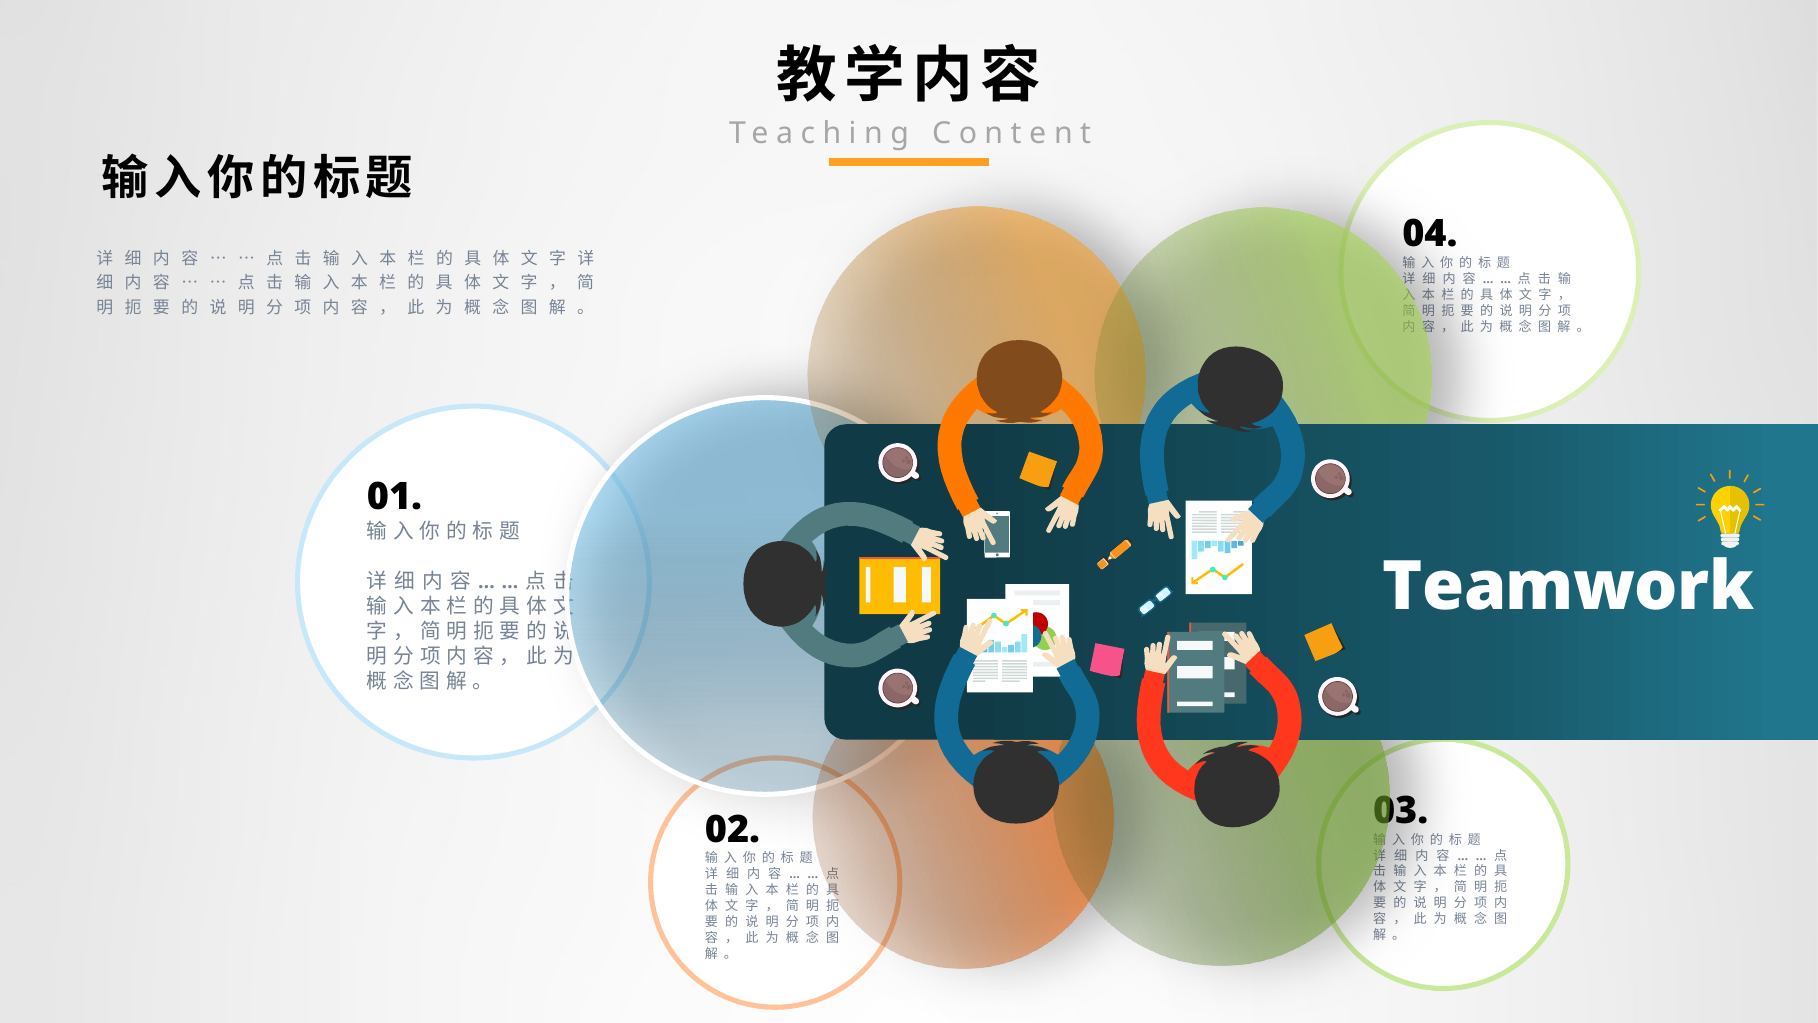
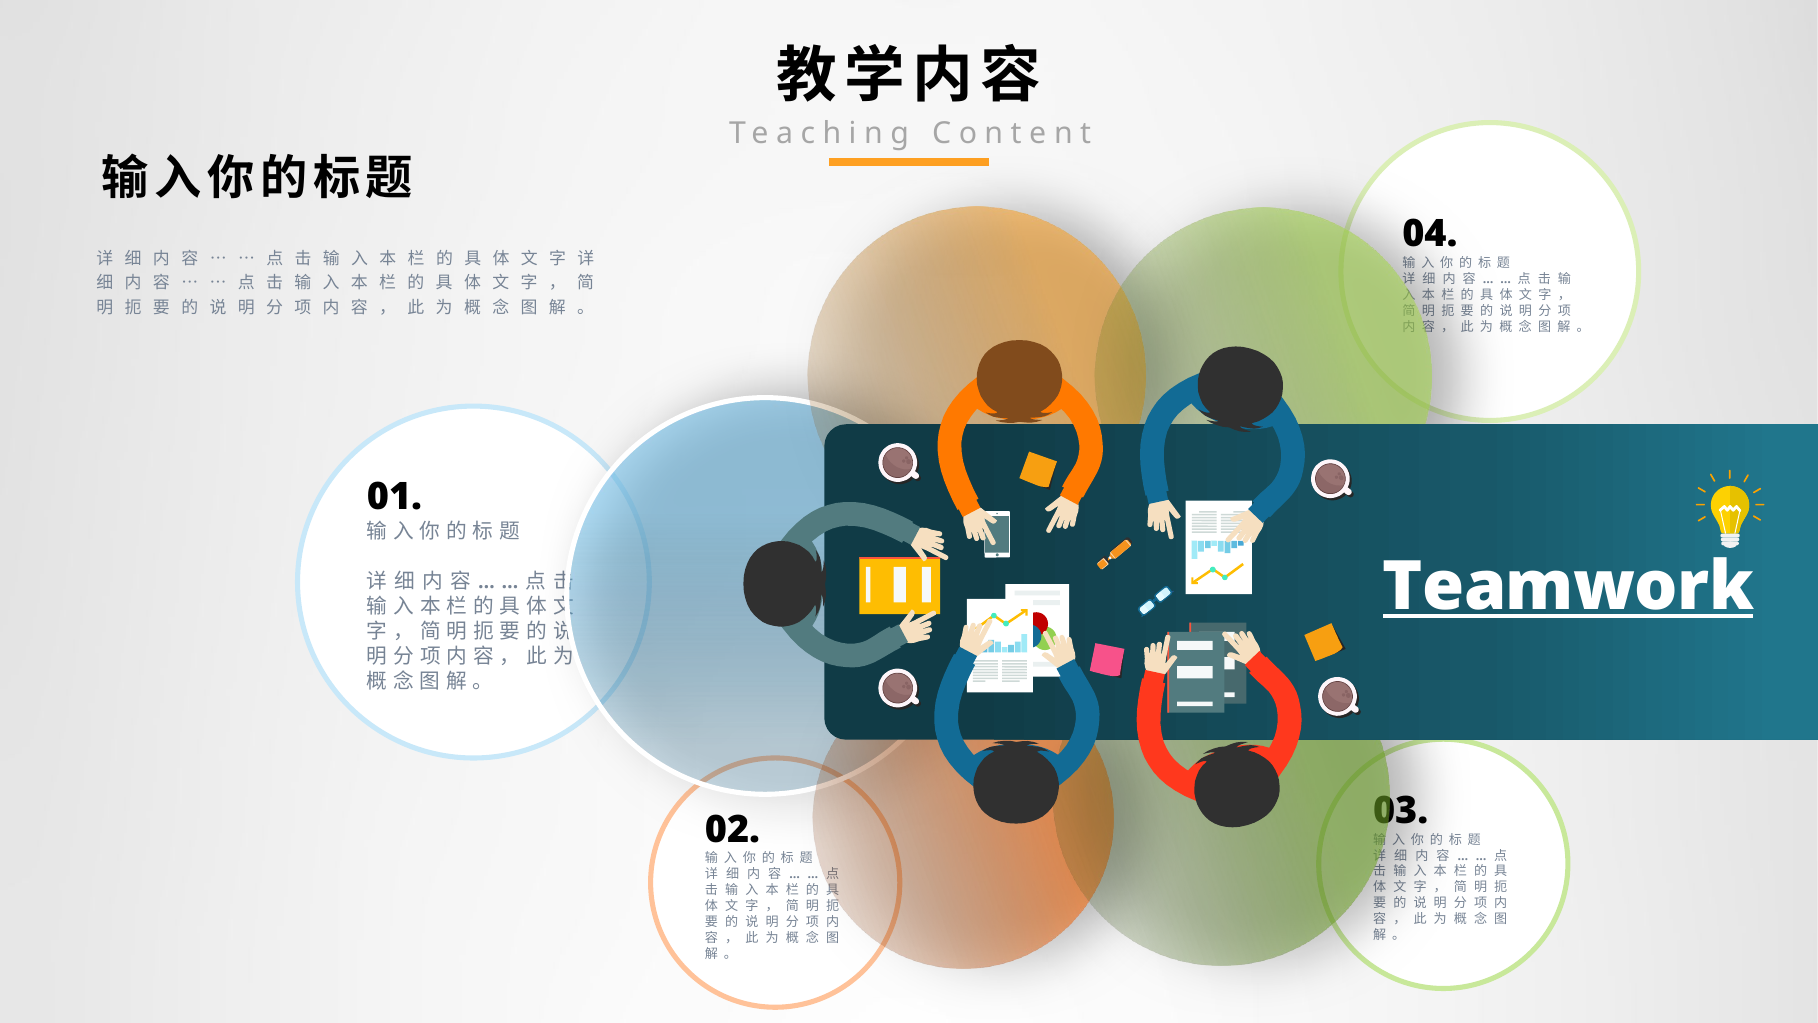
Teamwork underline: none -> present
